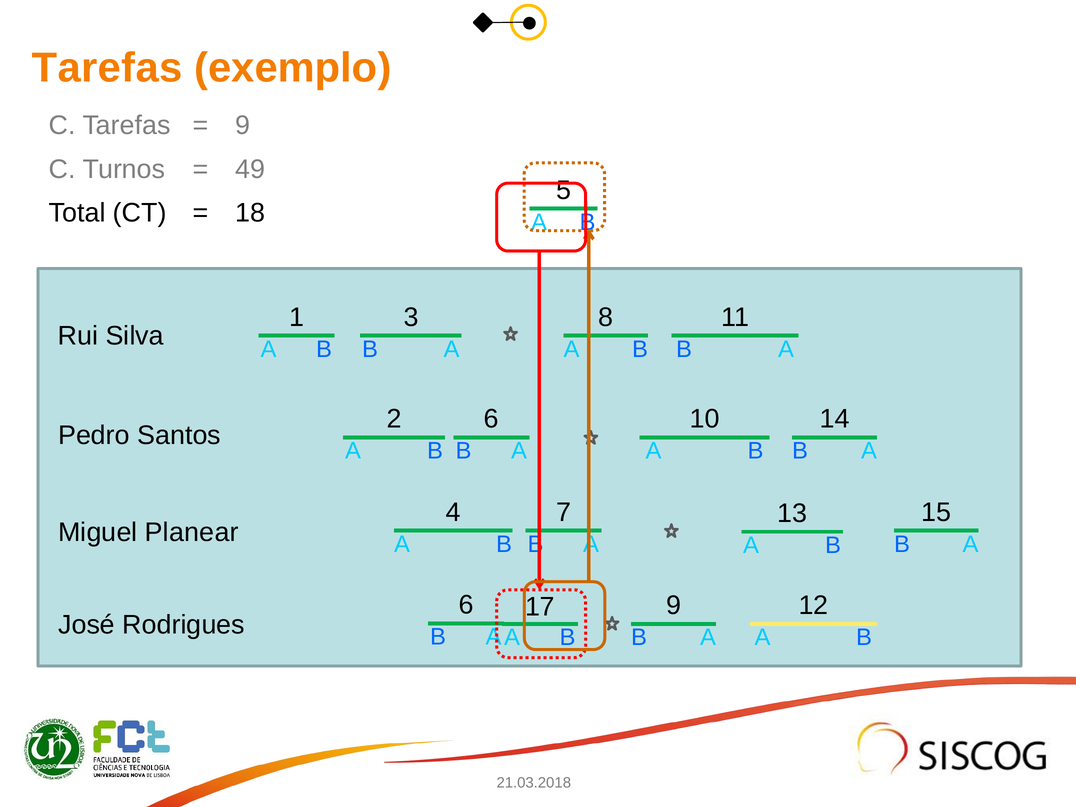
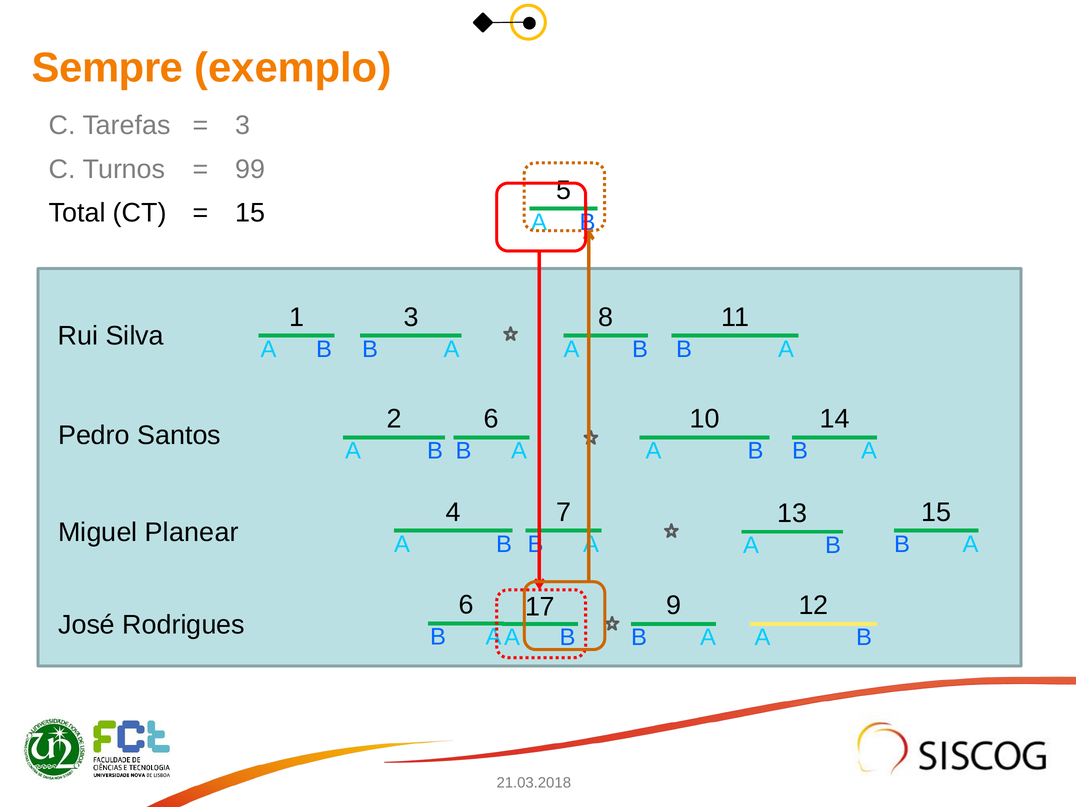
Tarefas at (107, 68): Tarefas -> Sempre
9 at (243, 126): 9 -> 3
49: 49 -> 99
18 at (250, 213): 18 -> 15
